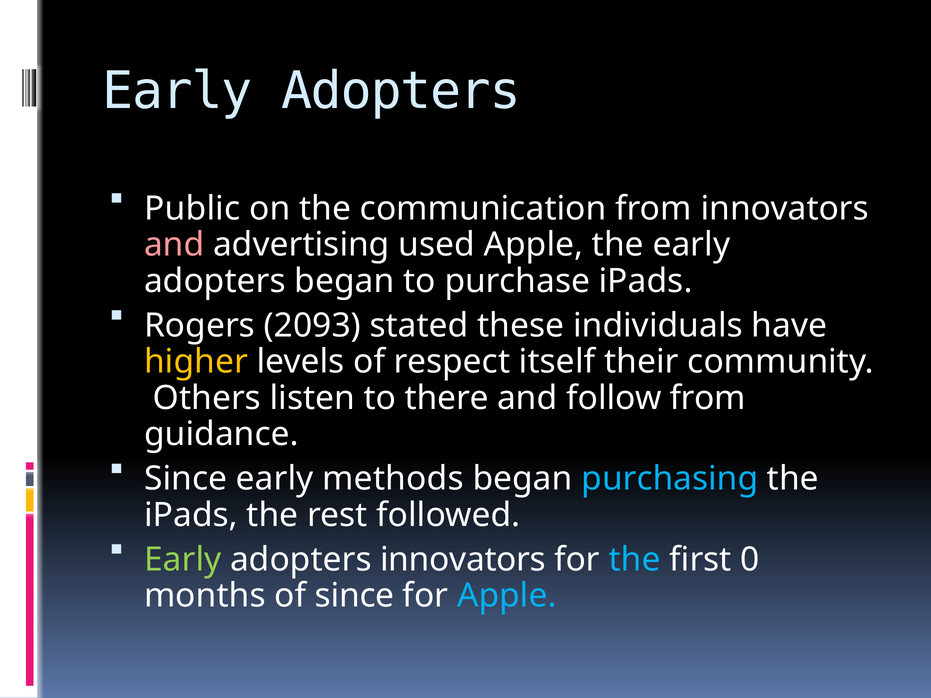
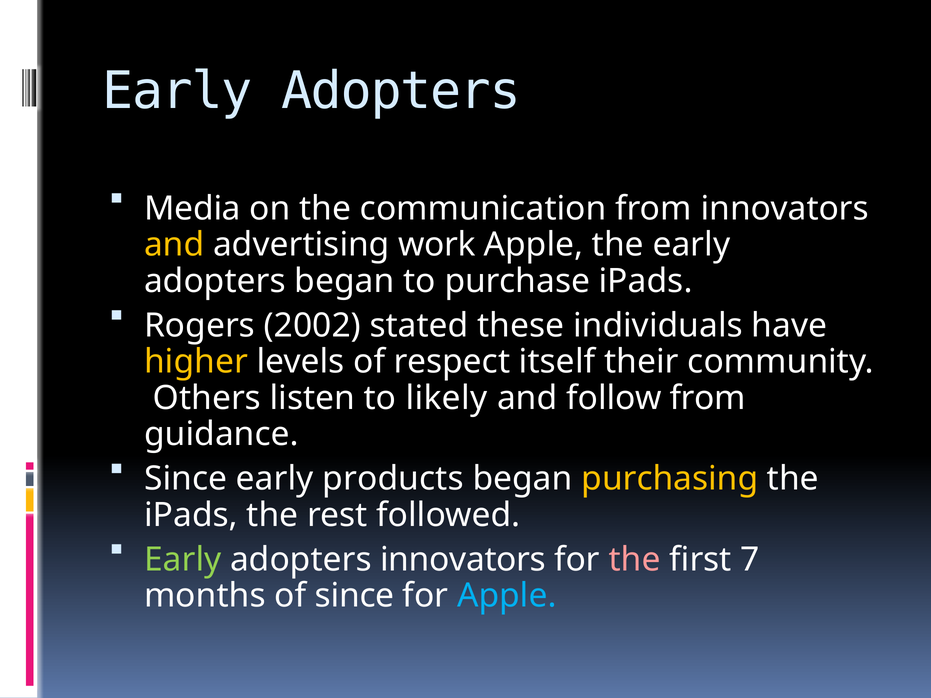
Public: Public -> Media
and at (174, 245) colour: pink -> yellow
used: used -> work
2093: 2093 -> 2002
there: there -> likely
methods: methods -> products
purchasing colour: light blue -> yellow
the at (635, 560) colour: light blue -> pink
0: 0 -> 7
